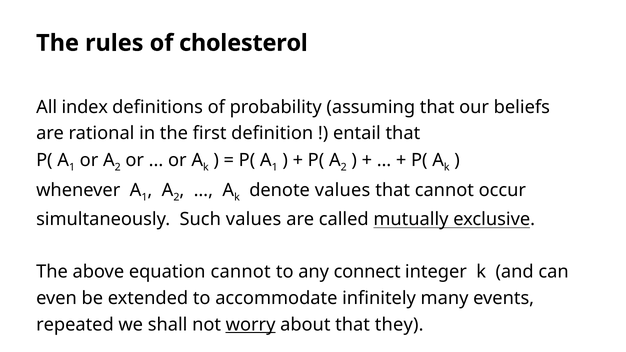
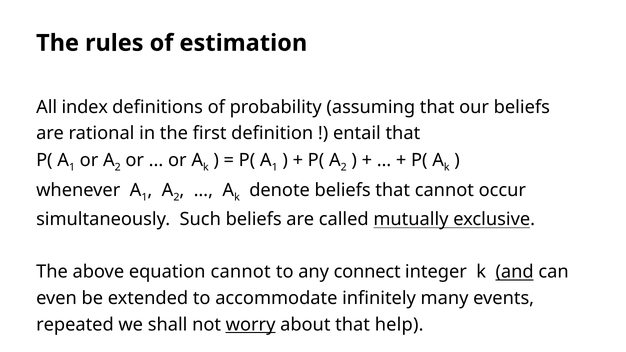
cholesterol: cholesterol -> estimation
denote values: values -> beliefs
Such values: values -> beliefs
and underline: none -> present
they: they -> help
